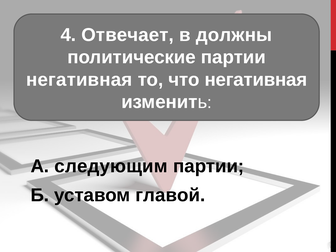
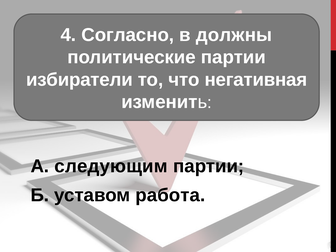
Отвечает: Отвечает -> Согласно
негативная at (79, 80): негативная -> избиратели
главой: главой -> работа
